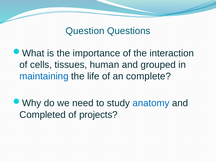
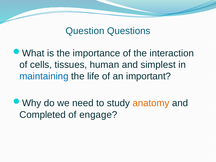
grouped: grouped -> simplest
complete: complete -> important
anatomy colour: blue -> orange
projects: projects -> engage
